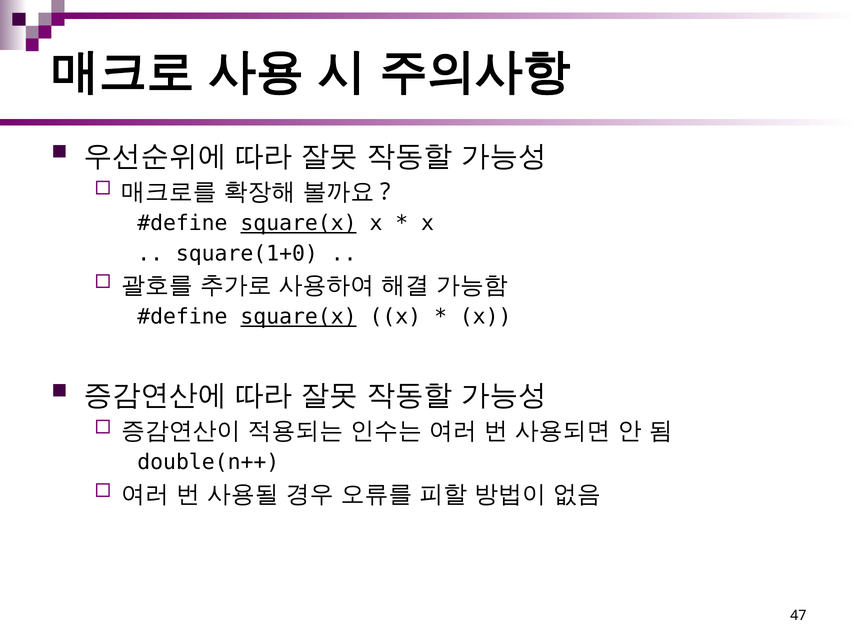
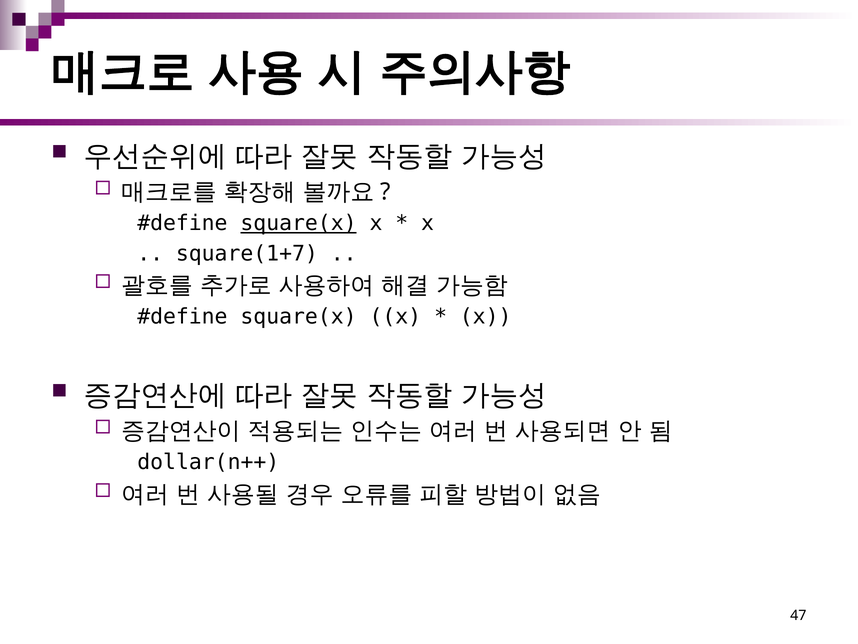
square(1+0: square(1+0 -> square(1+7
square(x at (299, 317) underline: present -> none
double(n++: double(n++ -> dollar(n++
